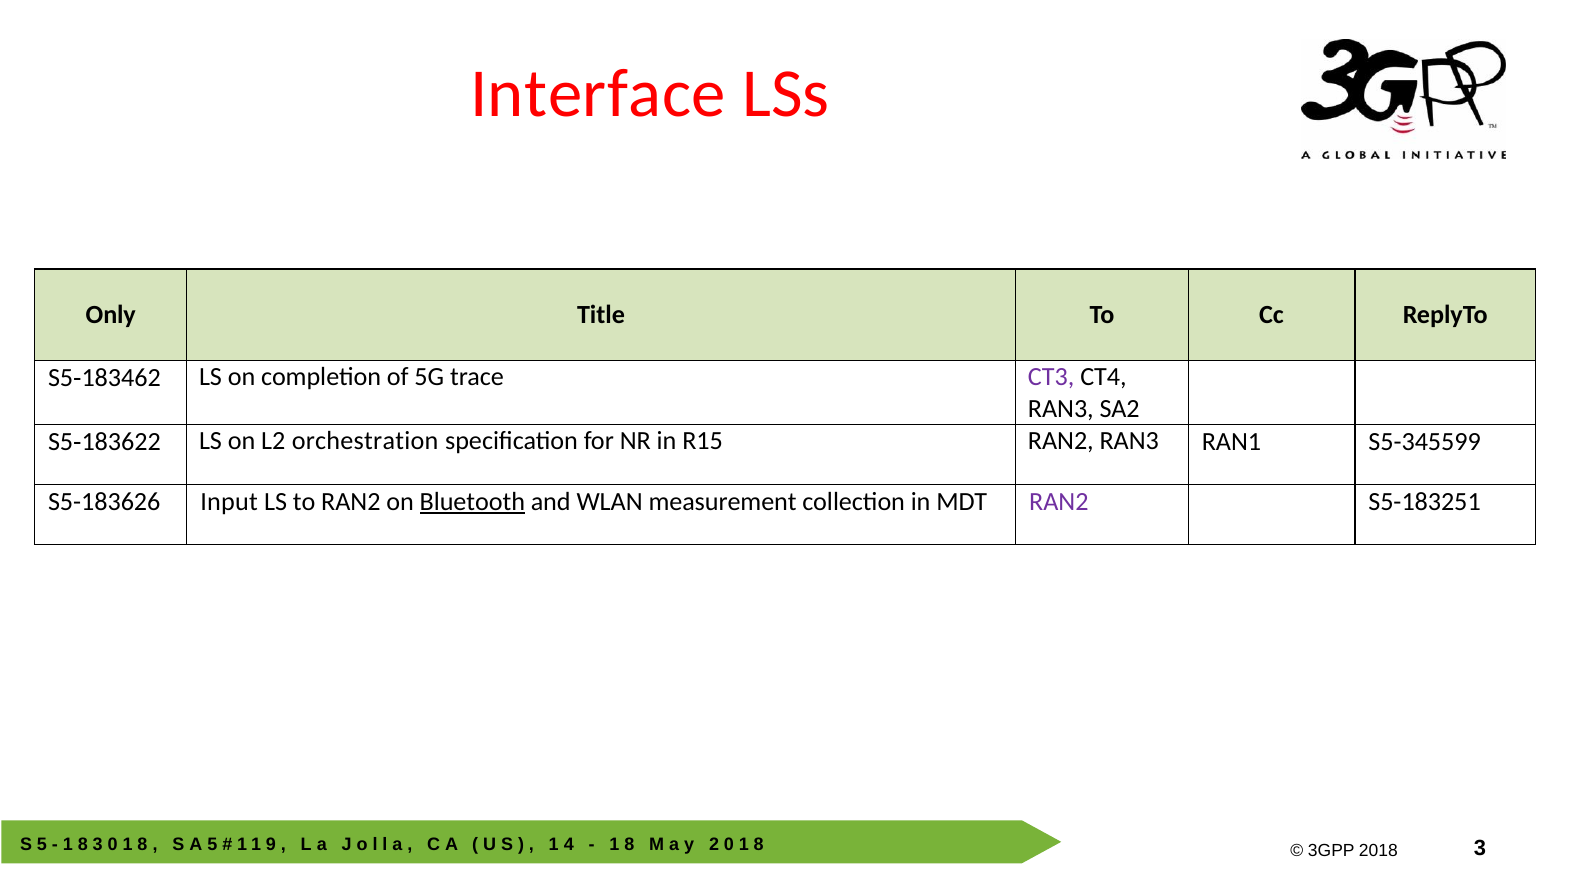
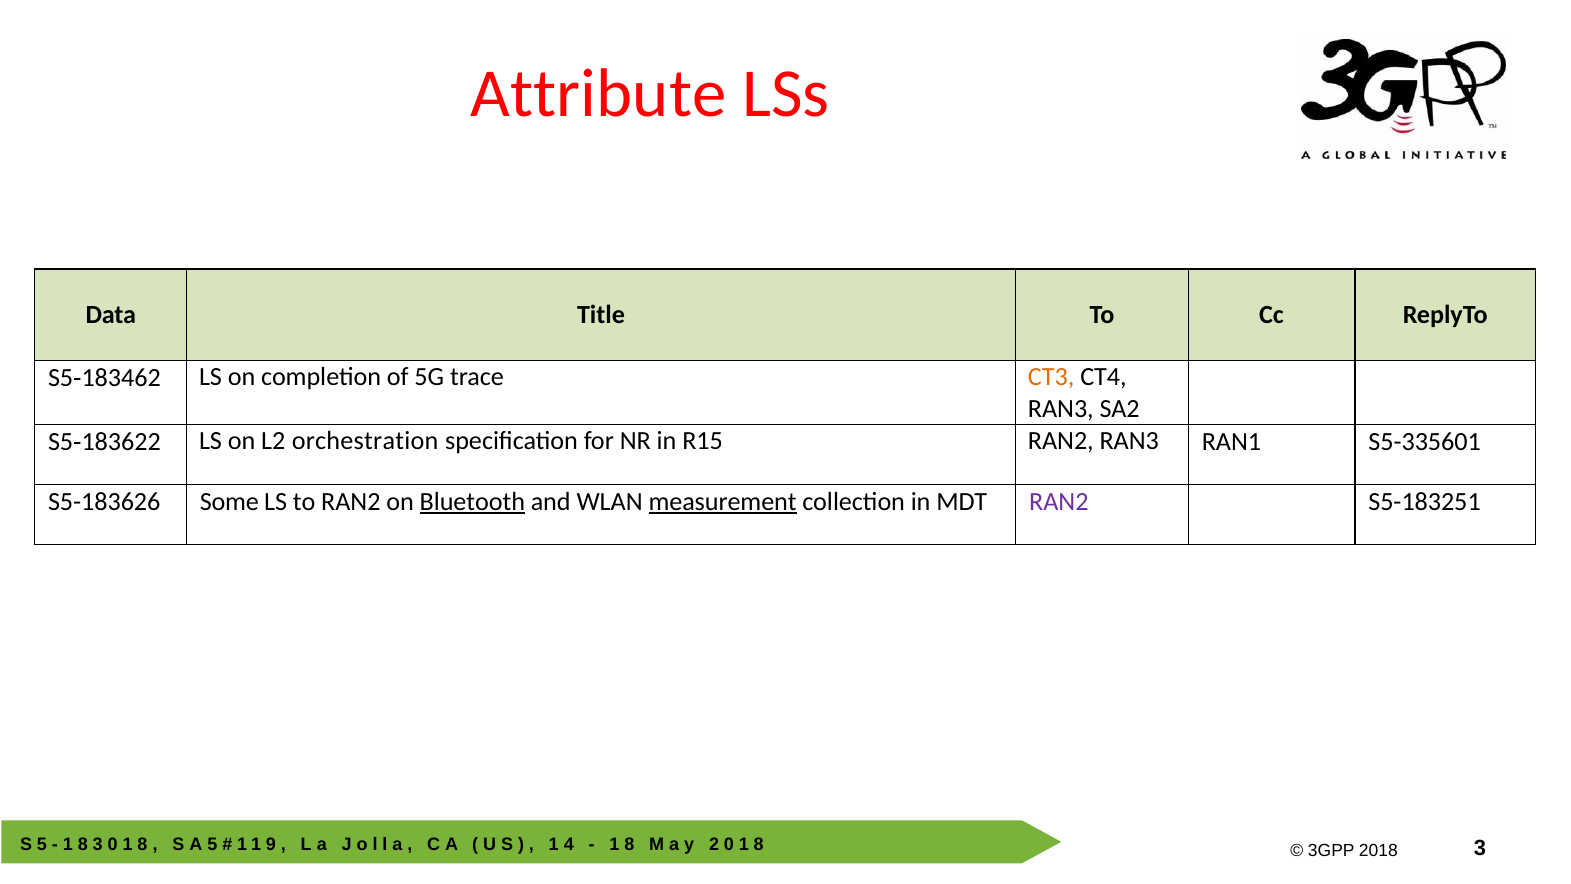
Interface: Interface -> Attribute
Only: Only -> Data
CT3 colour: purple -> orange
S5-345599: S5-345599 -> S5-335601
Input: Input -> Some
measurement underline: none -> present
